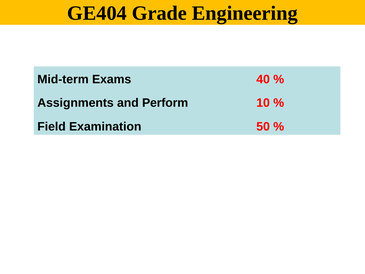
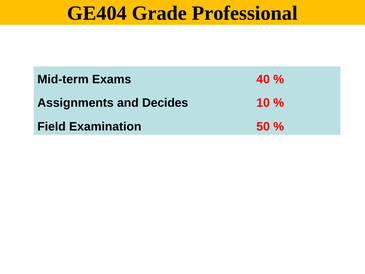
Engineering: Engineering -> Professional
Perform: Perform -> Decides
